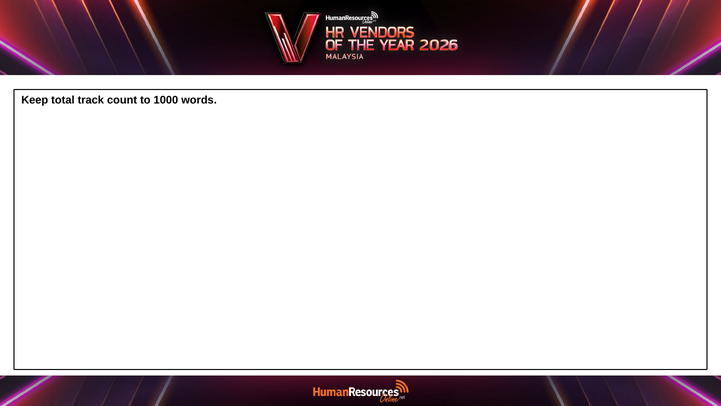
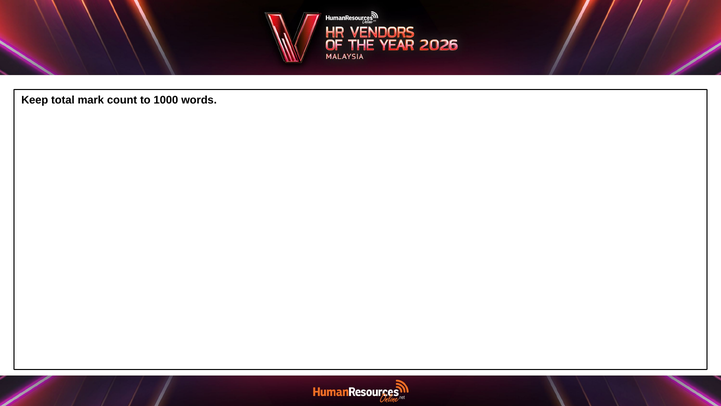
track: track -> mark
